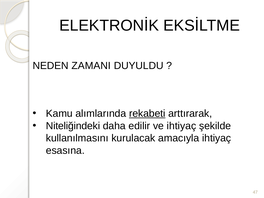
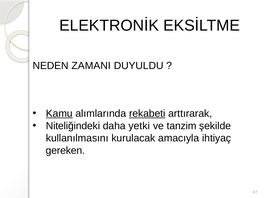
Kamu underline: none -> present
edilir: edilir -> yetki
ve ihtiyaç: ihtiyaç -> tanzim
esasına: esasına -> gereken
